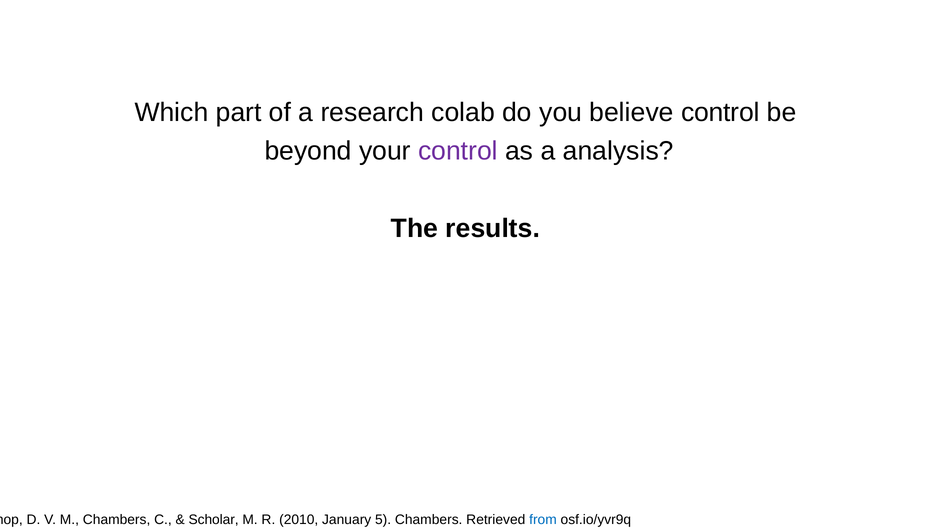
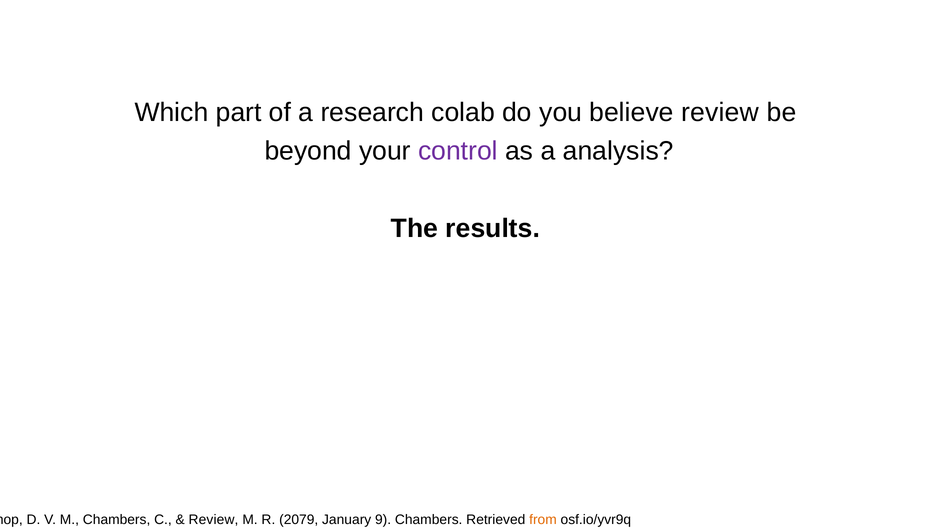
believe control: control -> review
Scholar at (214, 520): Scholar -> Review
2010: 2010 -> 2079
5: 5 -> 9
from colour: blue -> orange
